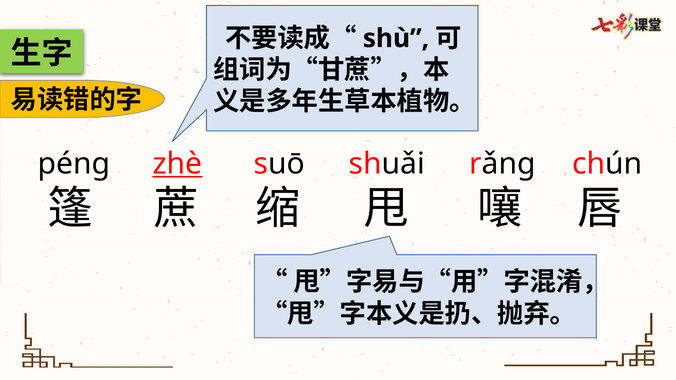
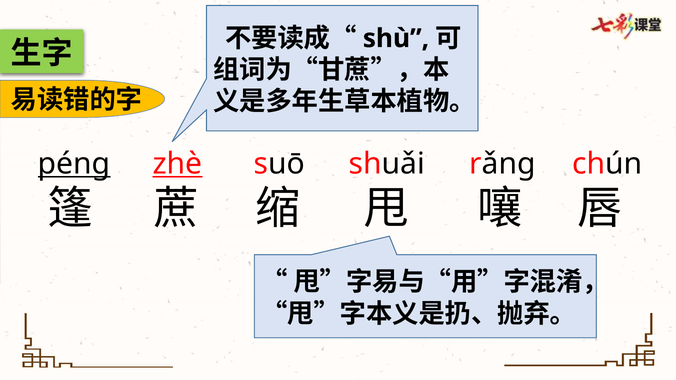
péng underline: none -> present
